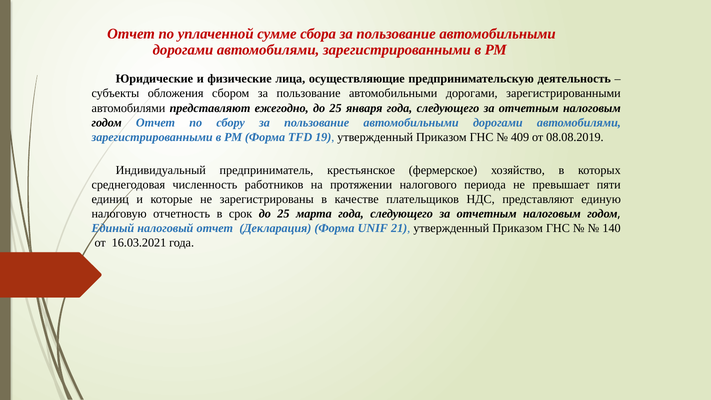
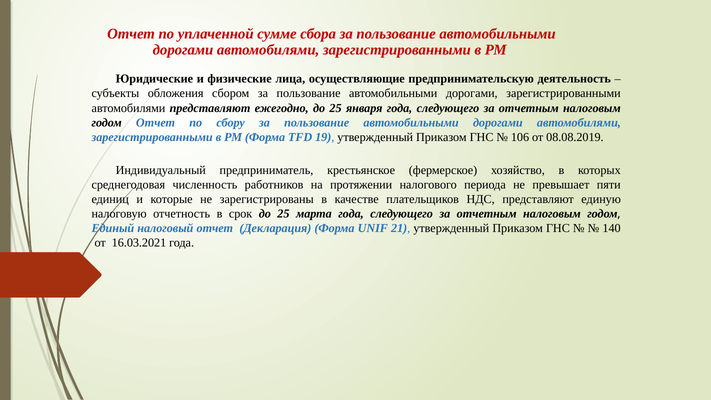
409: 409 -> 106
